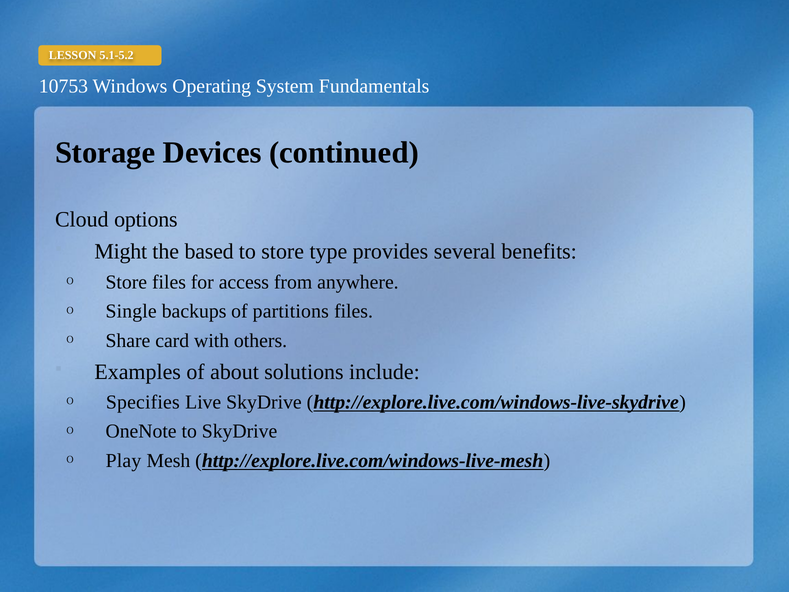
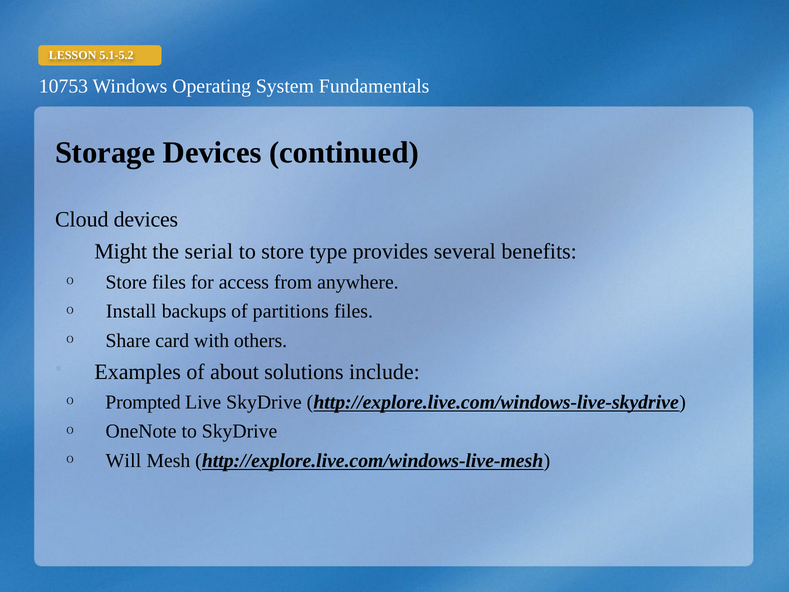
Cloud options: options -> devices
based: based -> serial
Single: Single -> Install
Specifies: Specifies -> Prompted
Play: Play -> Will
